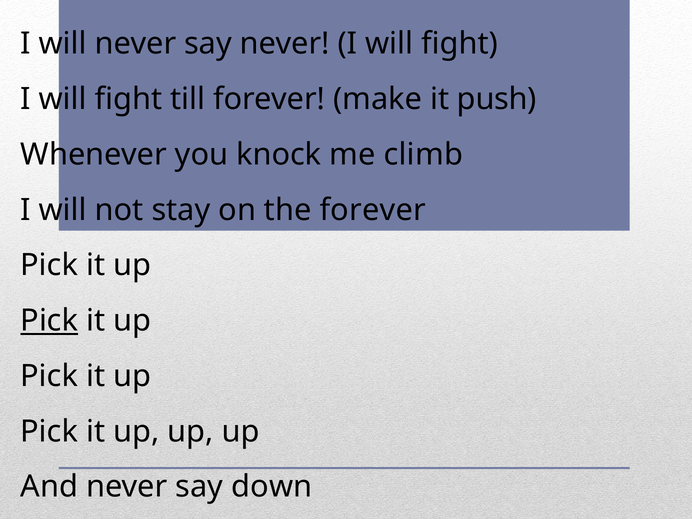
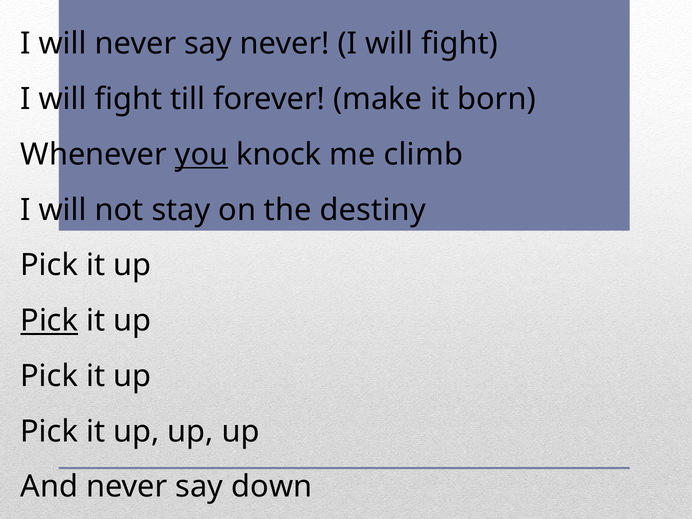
push: push -> born
you underline: none -> present
the forever: forever -> destiny
